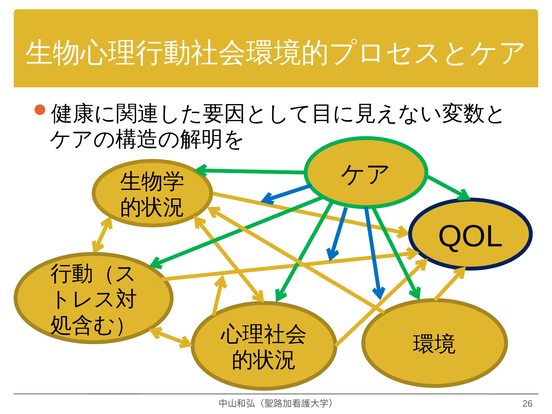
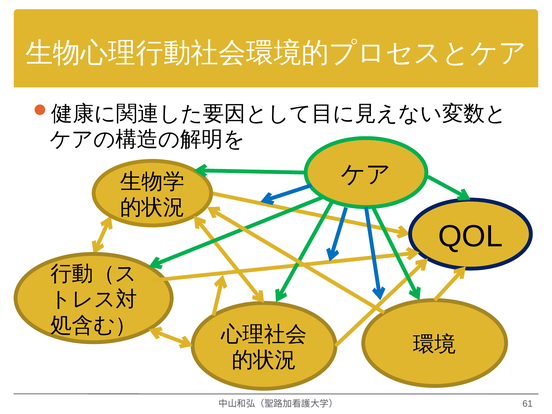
26: 26 -> 61
